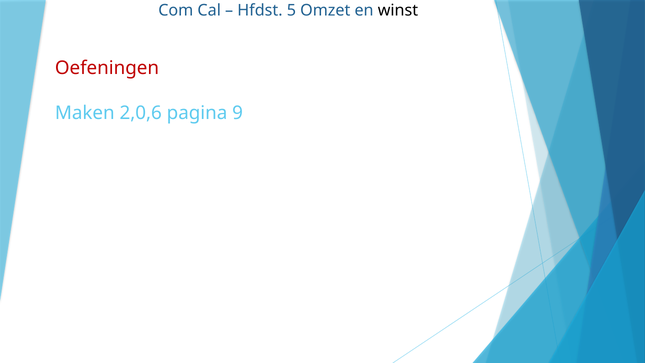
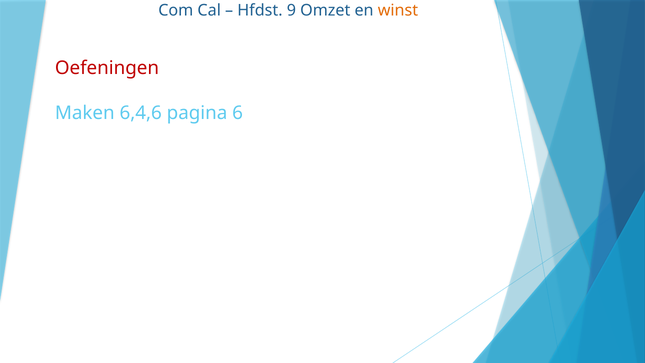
5: 5 -> 9
winst colour: black -> orange
2,0,6: 2,0,6 -> 6,4,6
9: 9 -> 6
